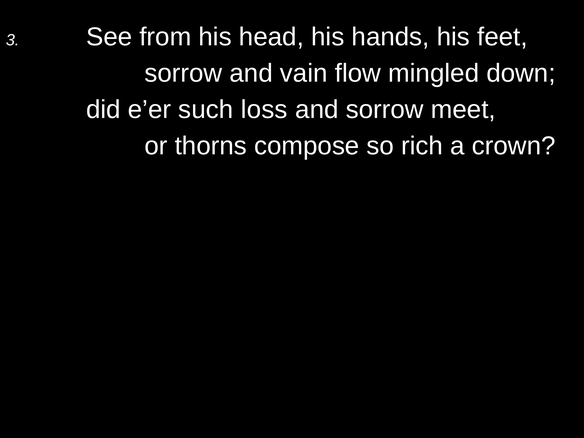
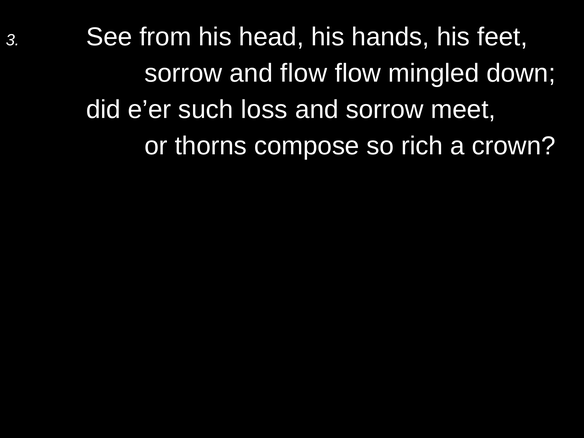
and vain: vain -> flow
